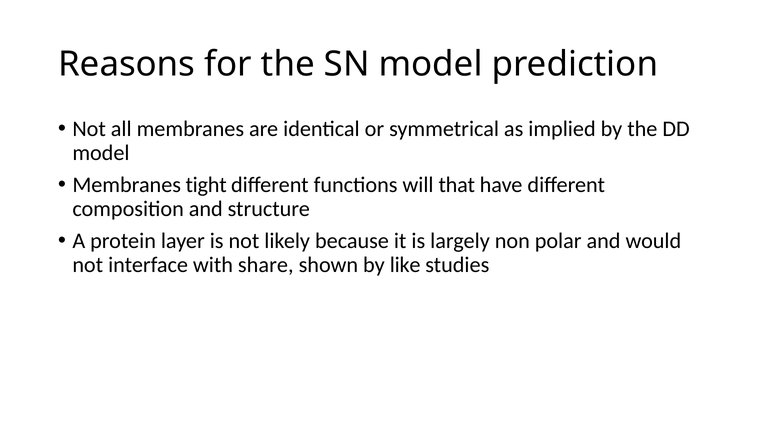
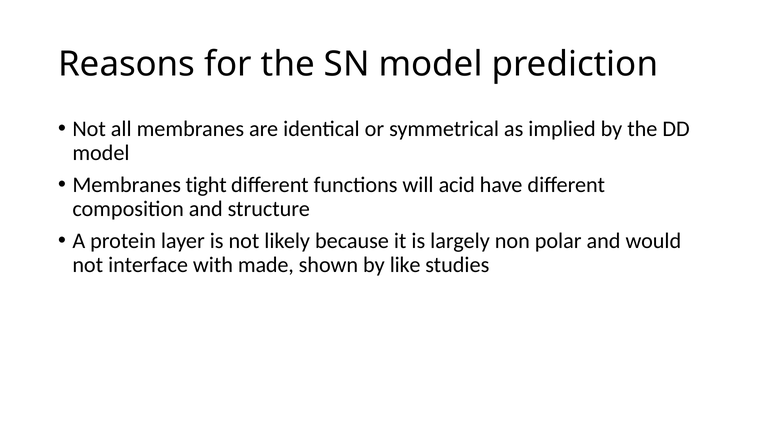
that: that -> acid
share: share -> made
